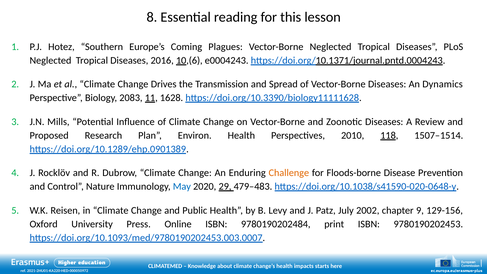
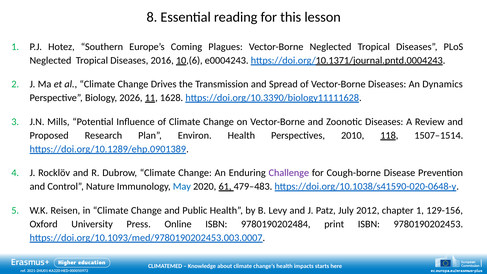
2083: 2083 -> 2026
Challenge colour: orange -> purple
Floods-borne: Floods-borne -> Cough-borne
29: 29 -> 61
2002: 2002 -> 2012
chapter 9: 9 -> 1
